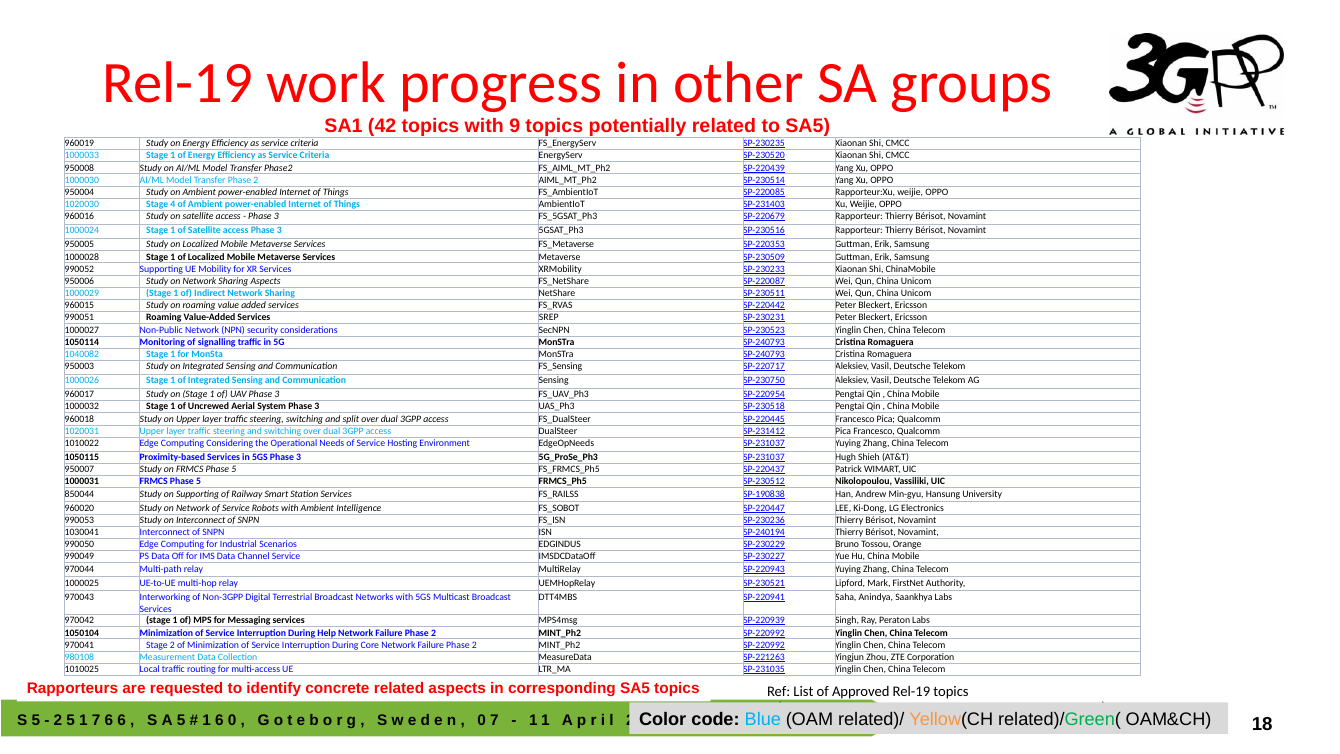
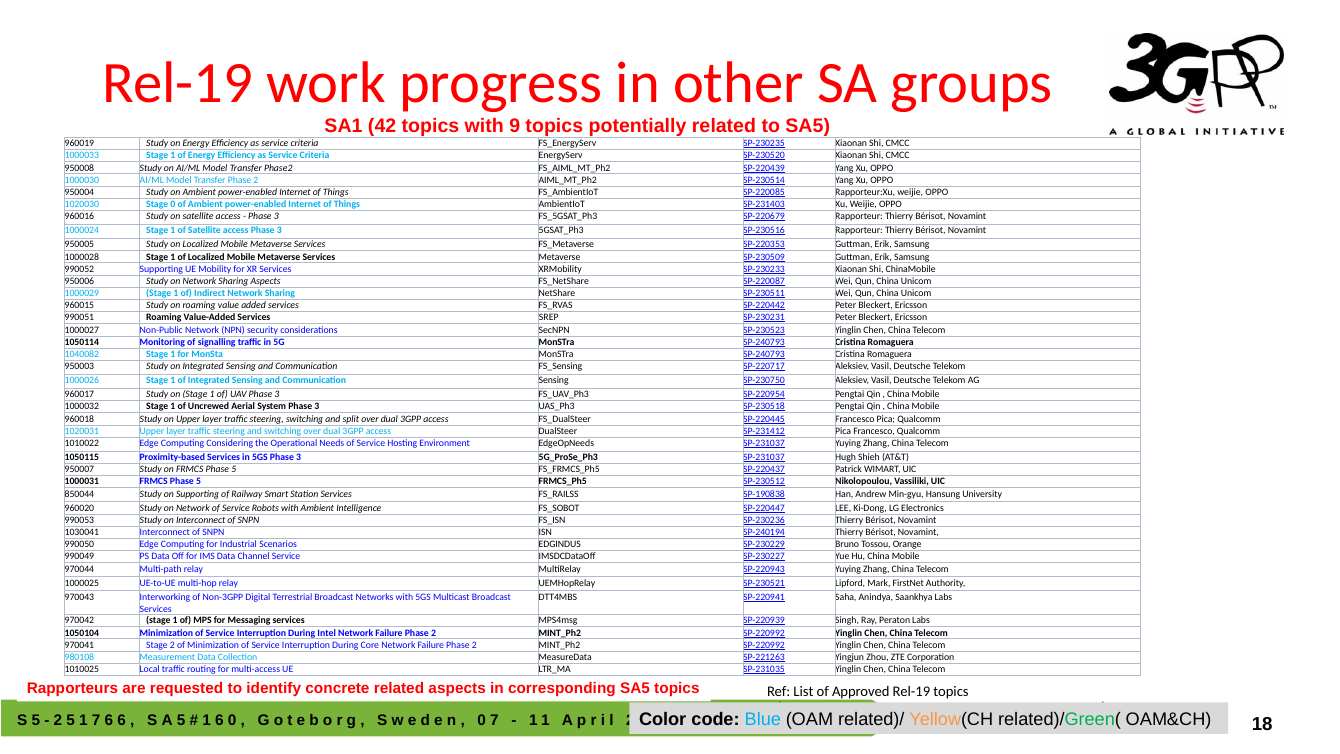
Stage 4: 4 -> 0
Help: Help -> Intel
